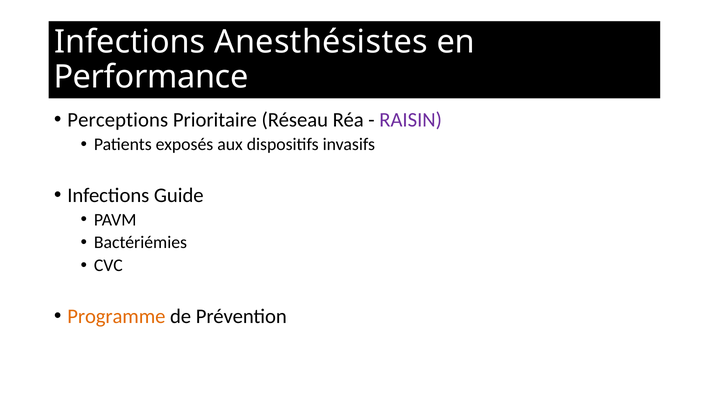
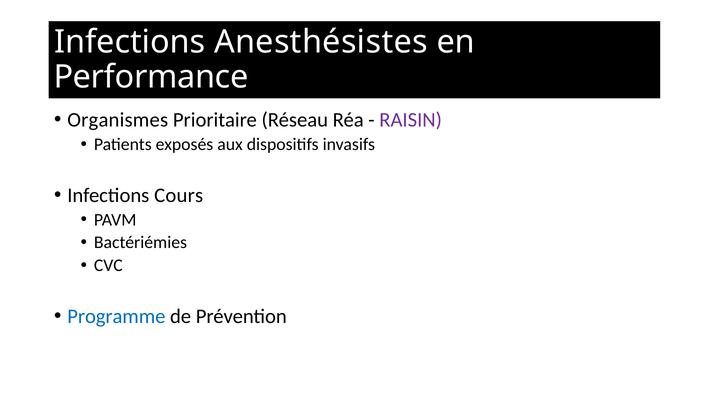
Perceptions: Perceptions -> Organismes
Guide: Guide -> Cours
Programme colour: orange -> blue
